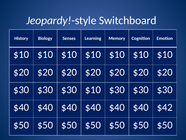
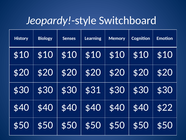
$30 $10: $10 -> $31
$42: $42 -> $22
